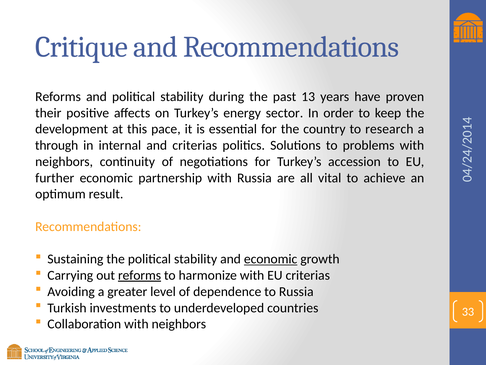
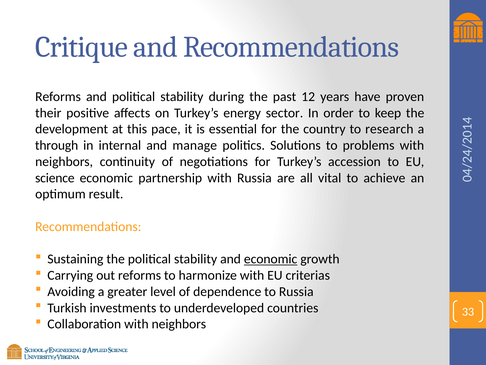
13: 13 -> 12
and criterias: criterias -> manage
further: further -> science
reforms at (140, 275) underline: present -> none
